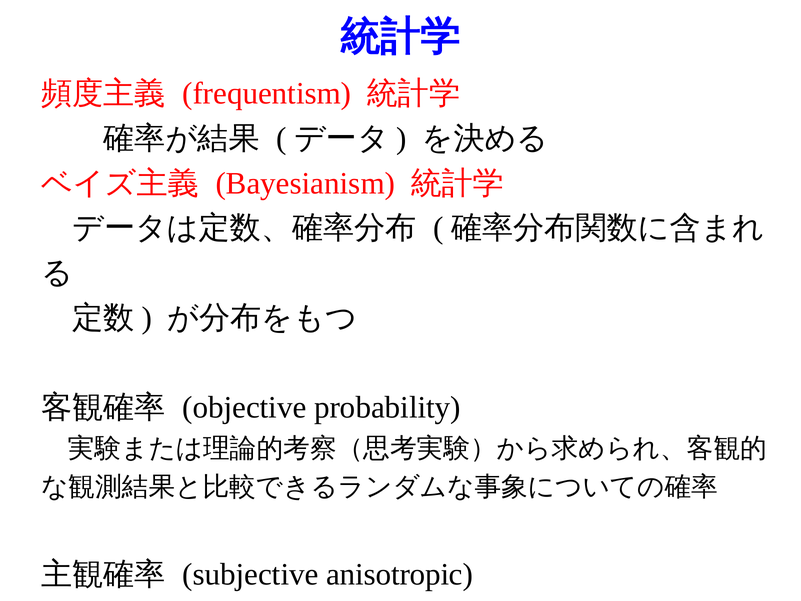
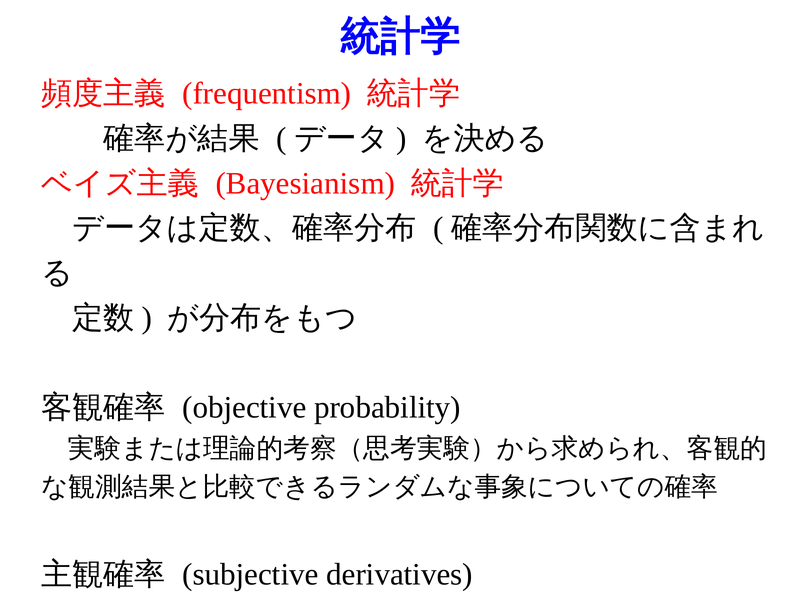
anisotropic: anisotropic -> derivatives
